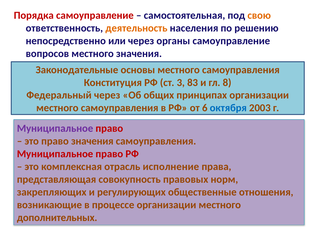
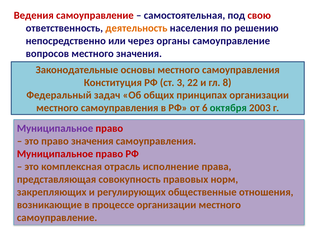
Порядка: Порядка -> Ведения
свою colour: orange -> red
83: 83 -> 22
Федеральный через: через -> задач
октября colour: blue -> green
дополнительных at (57, 217): дополнительных -> самоуправление
